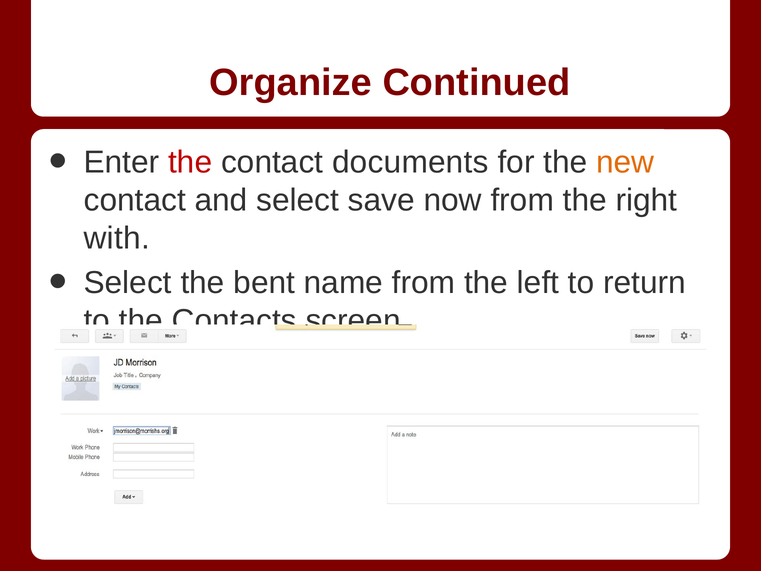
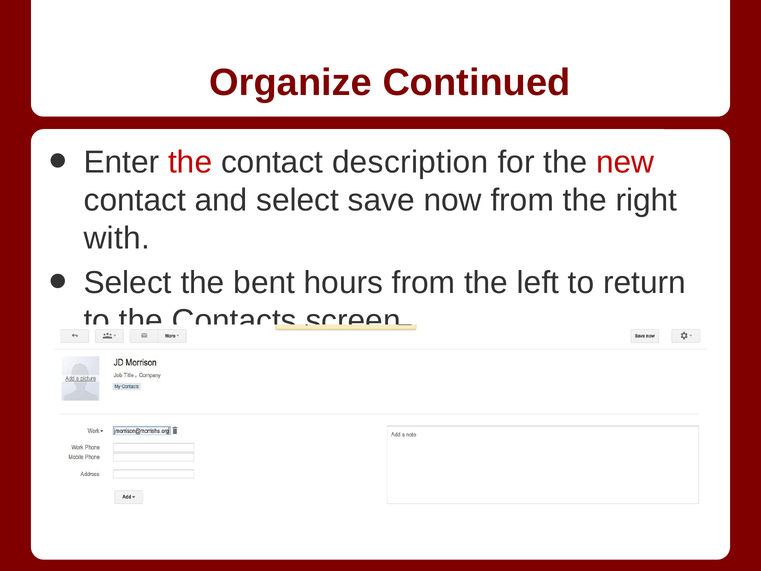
documents: documents -> description
new colour: orange -> red
name: name -> hours
